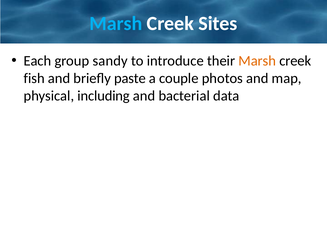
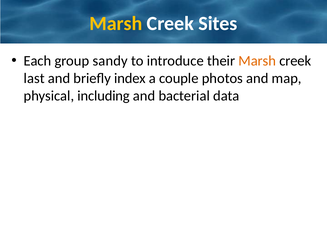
Marsh at (116, 23) colour: light blue -> yellow
fish: fish -> last
paste: paste -> index
